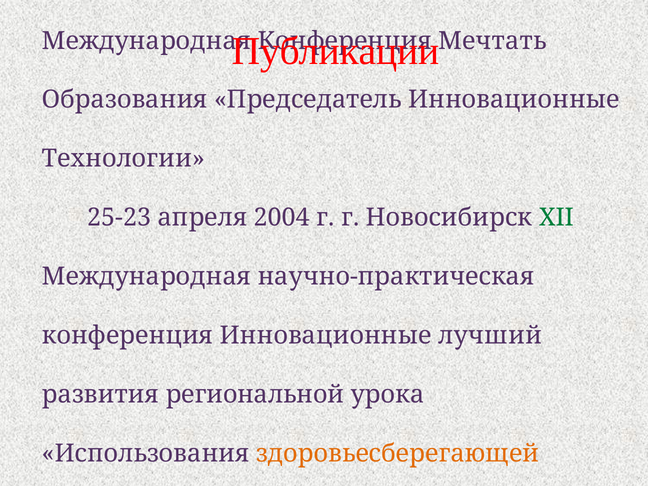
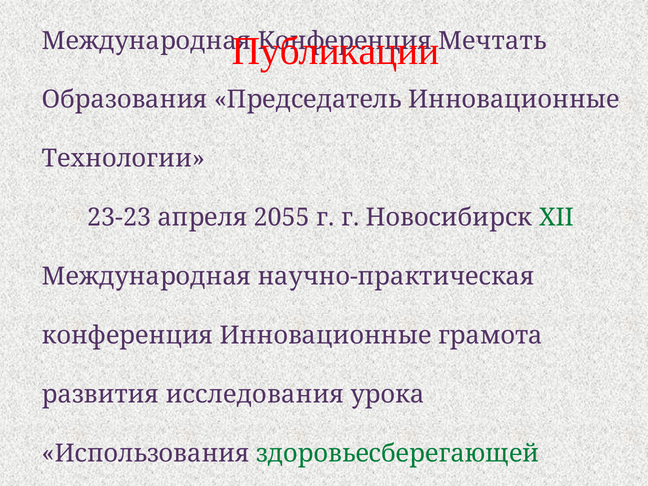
25-23: 25-23 -> 23-23
2004: 2004 -> 2055
лучший: лучший -> грамота
региональной: региональной -> исследования
здоровьесберегающей colour: orange -> green
